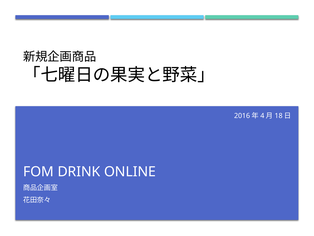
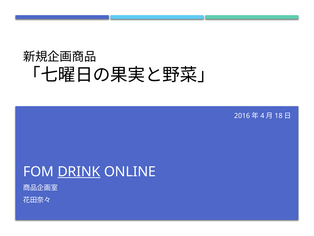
DRINK underline: none -> present
